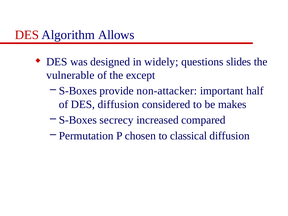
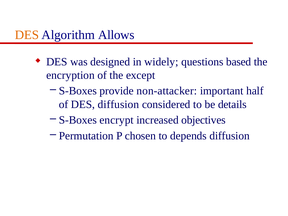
DES at (27, 35) colour: red -> orange
slides: slides -> based
vulnerable: vulnerable -> encryption
makes: makes -> details
secrecy: secrecy -> encrypt
compared: compared -> objectives
classical: classical -> depends
